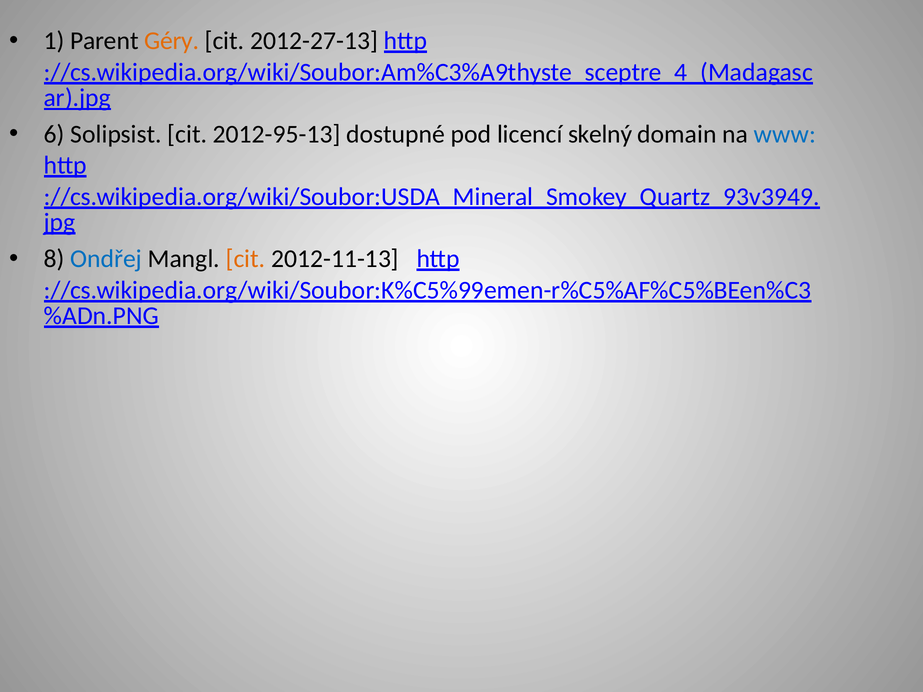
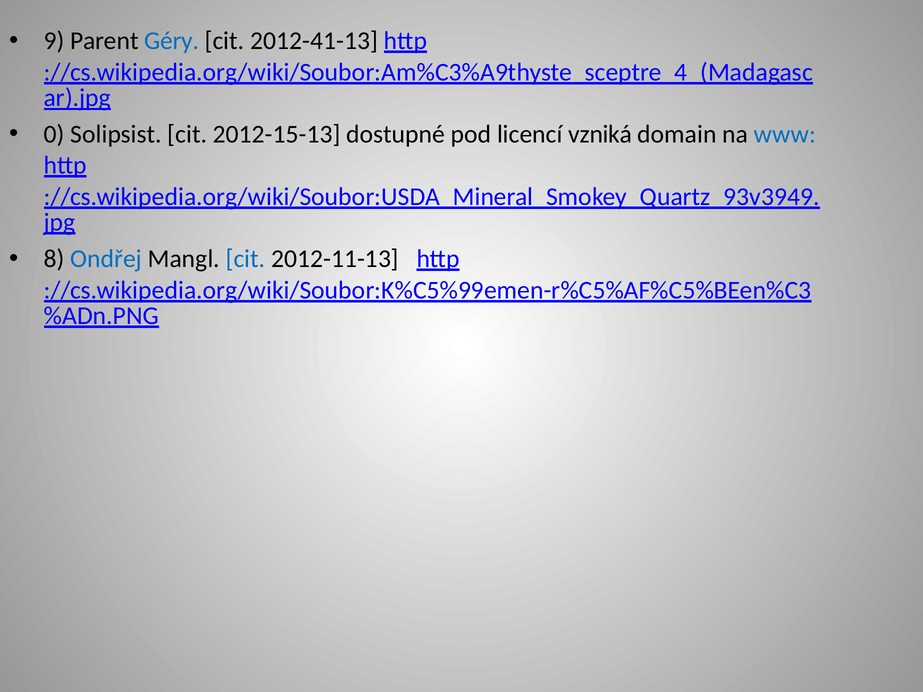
1: 1 -> 9
Géry colour: orange -> blue
2012-27-13: 2012-27-13 -> 2012-41-13
6: 6 -> 0
2012-95-13: 2012-95-13 -> 2012-15-13
skelný: skelný -> vzniká
cit at (246, 259) colour: orange -> blue
